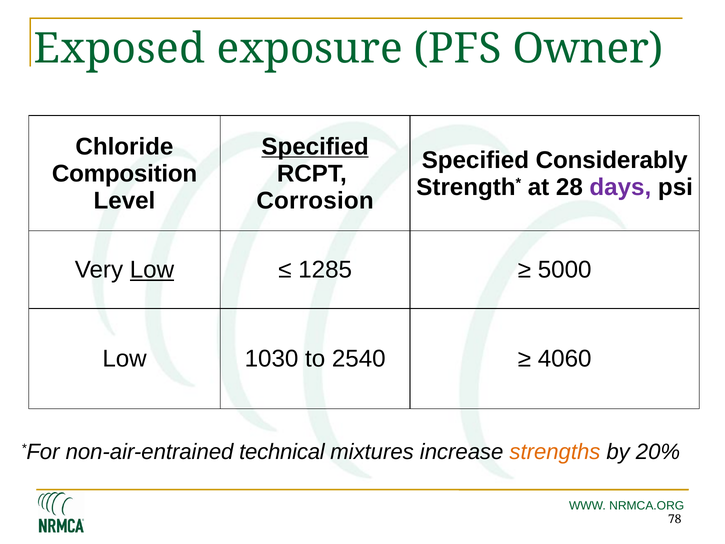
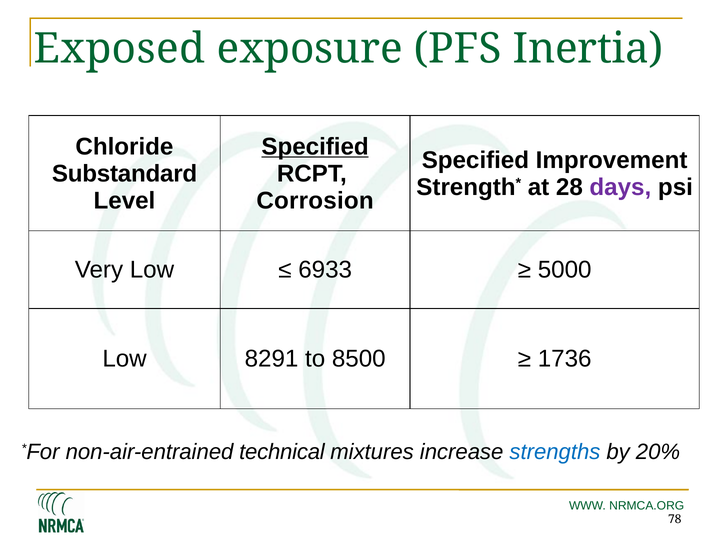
Owner: Owner -> Inertia
Considerably: Considerably -> Improvement
Composition: Composition -> Substandard
Low at (152, 270) underline: present -> none
1285: 1285 -> 6933
1030: 1030 -> 8291
2540: 2540 -> 8500
4060: 4060 -> 1736
strengths colour: orange -> blue
